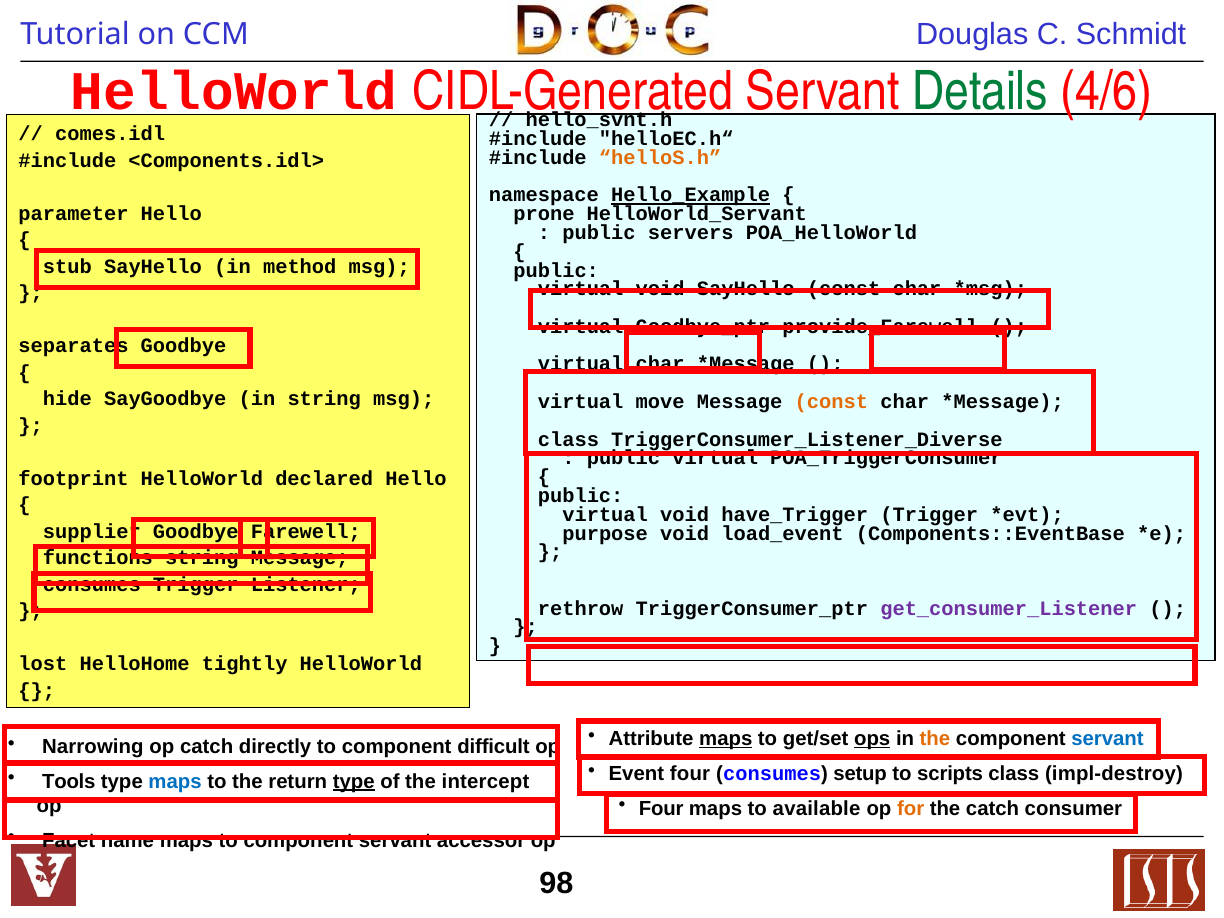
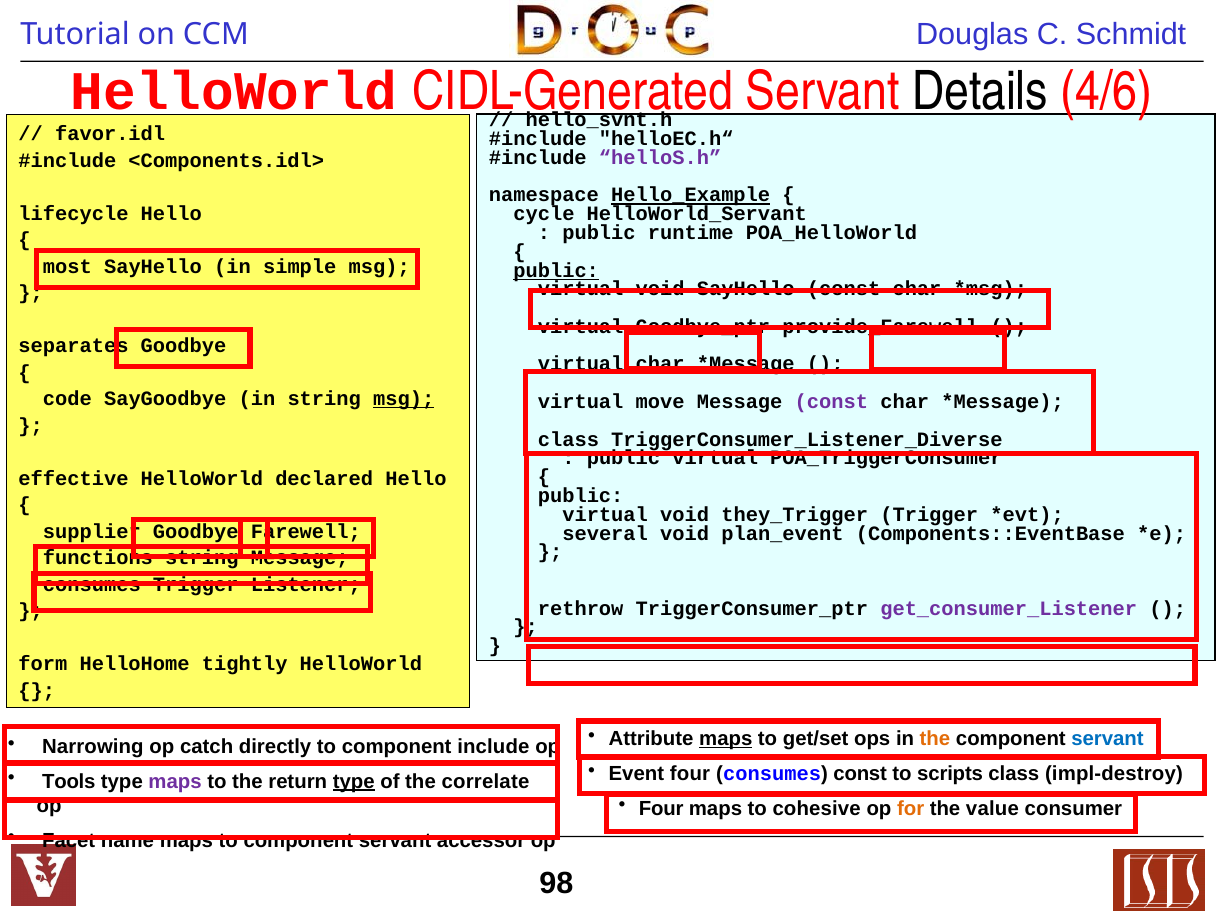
Details colour: green -> black
comes.idl: comes.idl -> favor.idl
helloS.h colour: orange -> purple
parameter: parameter -> lifecycle
prone: prone -> cycle
servers: servers -> runtime
stub: stub -> most
method: method -> simple
public at (556, 270) underline: none -> present
hide: hide -> code
msg at (404, 399) underline: none -> present
const at (831, 402) colour: orange -> purple
footprint: footprint -> effective
have_Trigger: have_Trigger -> they_Trigger
purpose: purpose -> several
load_event: load_event -> plan_event
lost: lost -> form
ops underline: present -> none
difficult: difficult -> include
consumes setup: setup -> const
maps at (175, 781) colour: blue -> purple
intercept: intercept -> correlate
available: available -> cohesive
the catch: catch -> value
